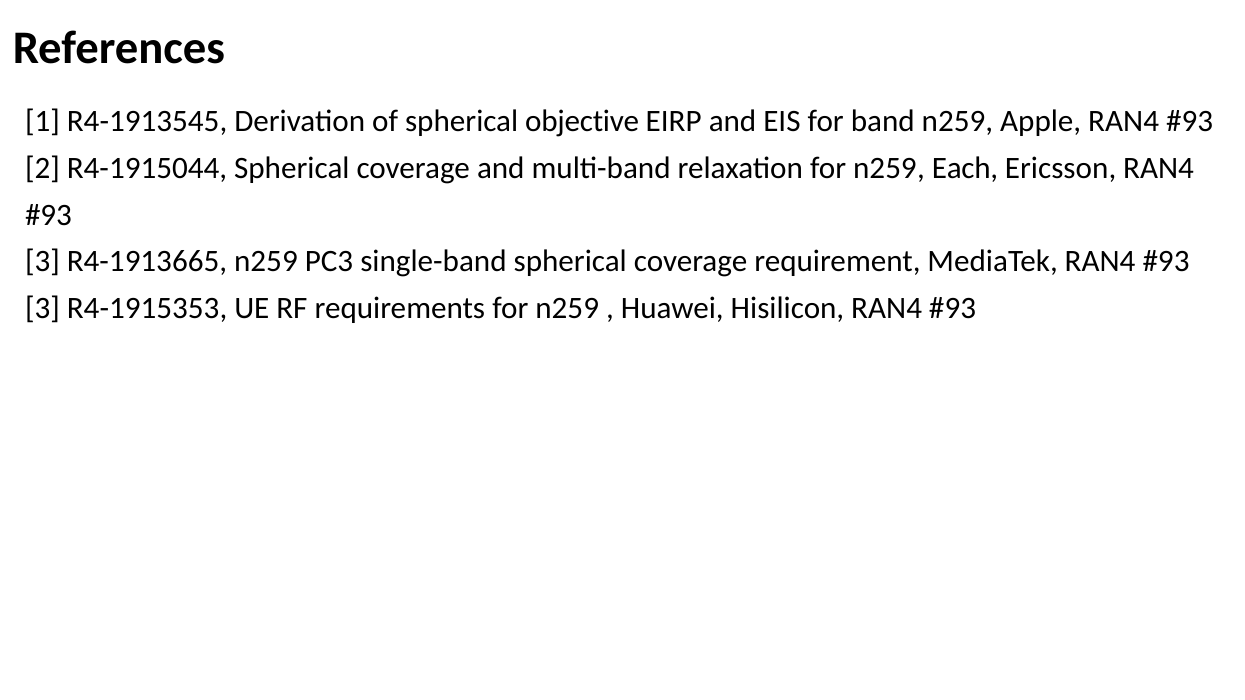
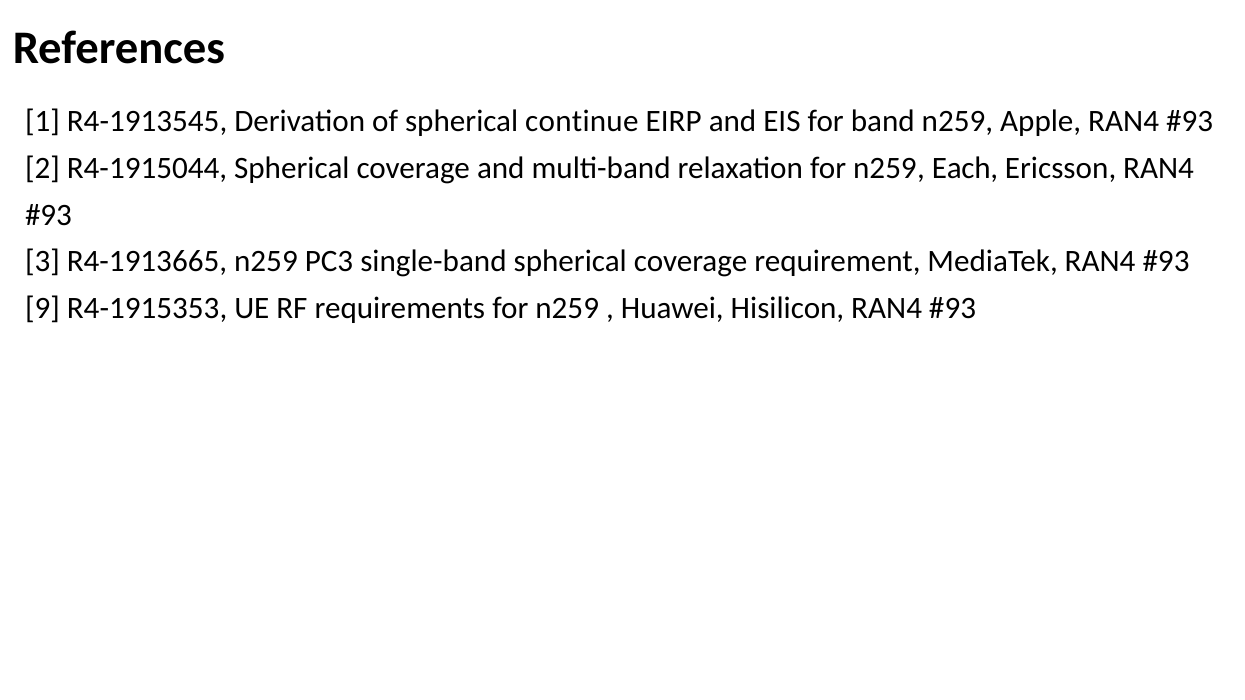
objective: objective -> continue
3 at (42, 308): 3 -> 9
